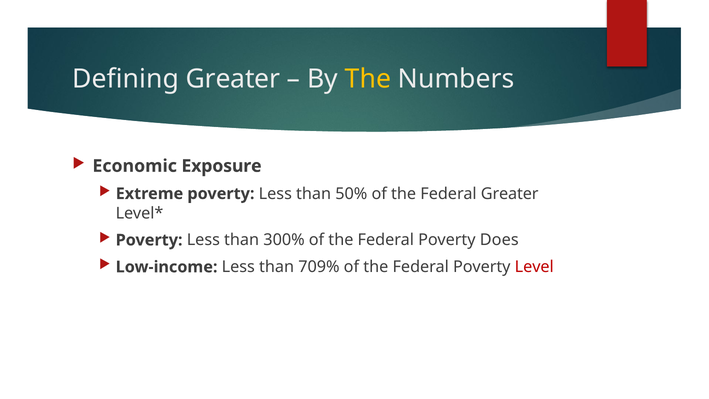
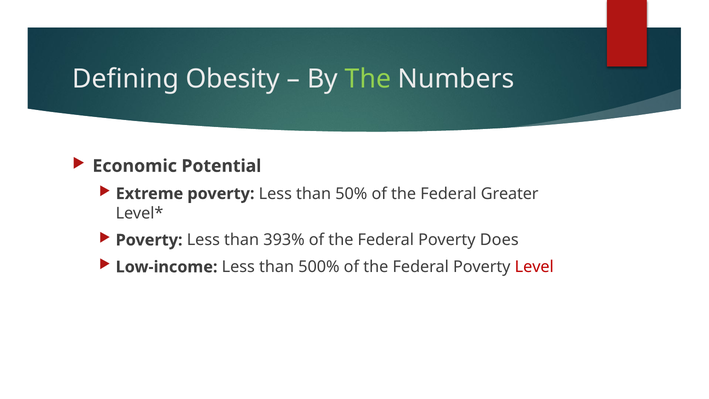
Defining Greater: Greater -> Obesity
The at (368, 79) colour: yellow -> light green
Exposure: Exposure -> Potential
300%: 300% -> 393%
709%: 709% -> 500%
